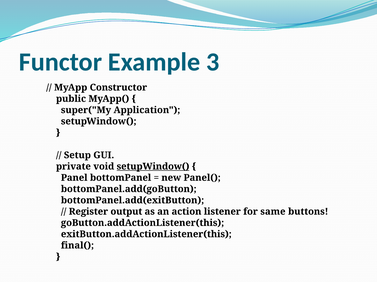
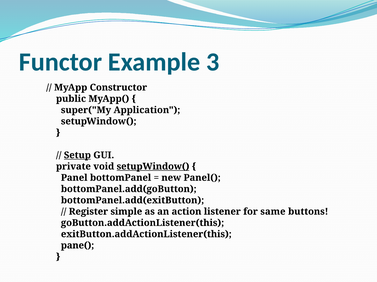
Setup underline: none -> present
output: output -> simple
final(: final( -> pane(
